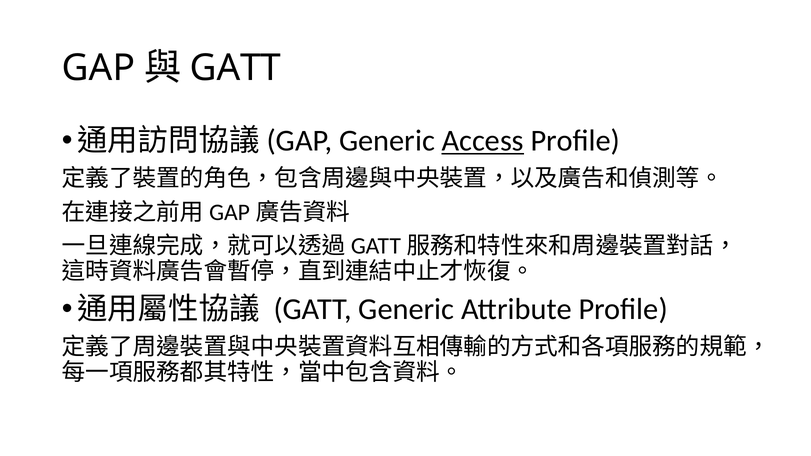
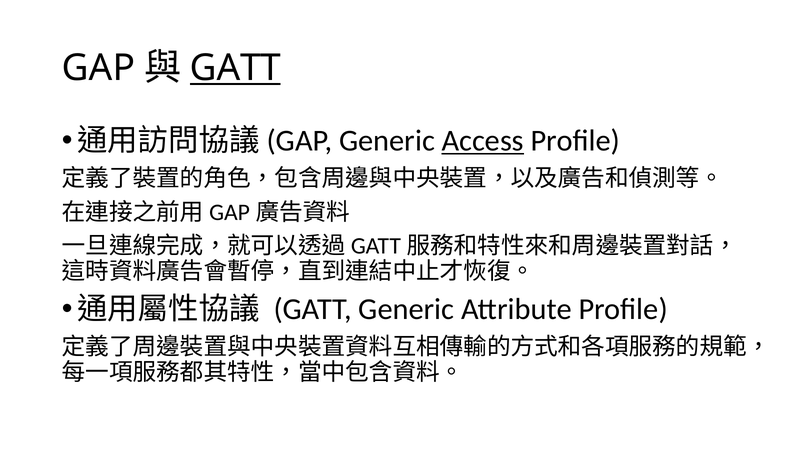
GATT at (235, 68) underline: none -> present
